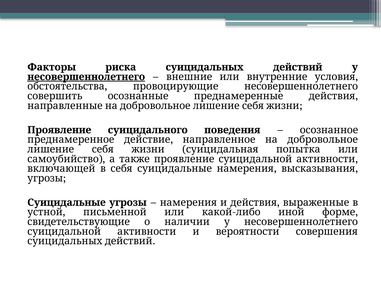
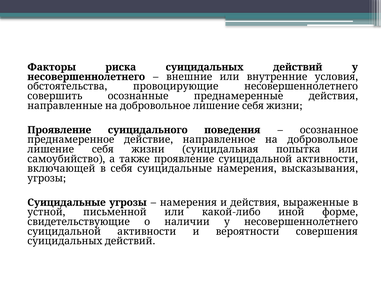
несовершеннолетнего at (86, 77) underline: present -> none
